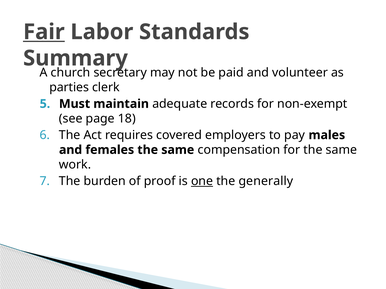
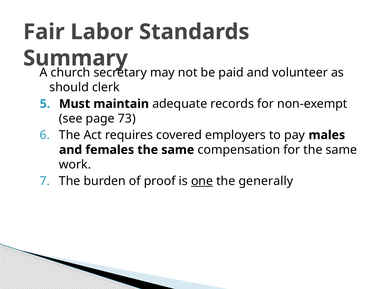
Fair underline: present -> none
parties: parties -> should
18: 18 -> 73
